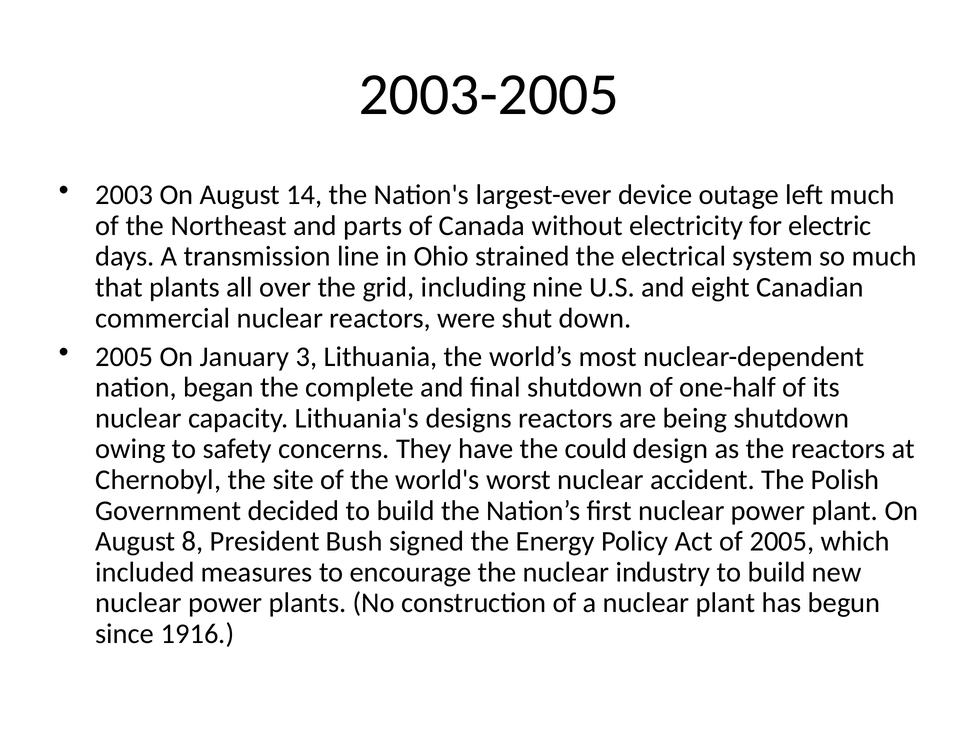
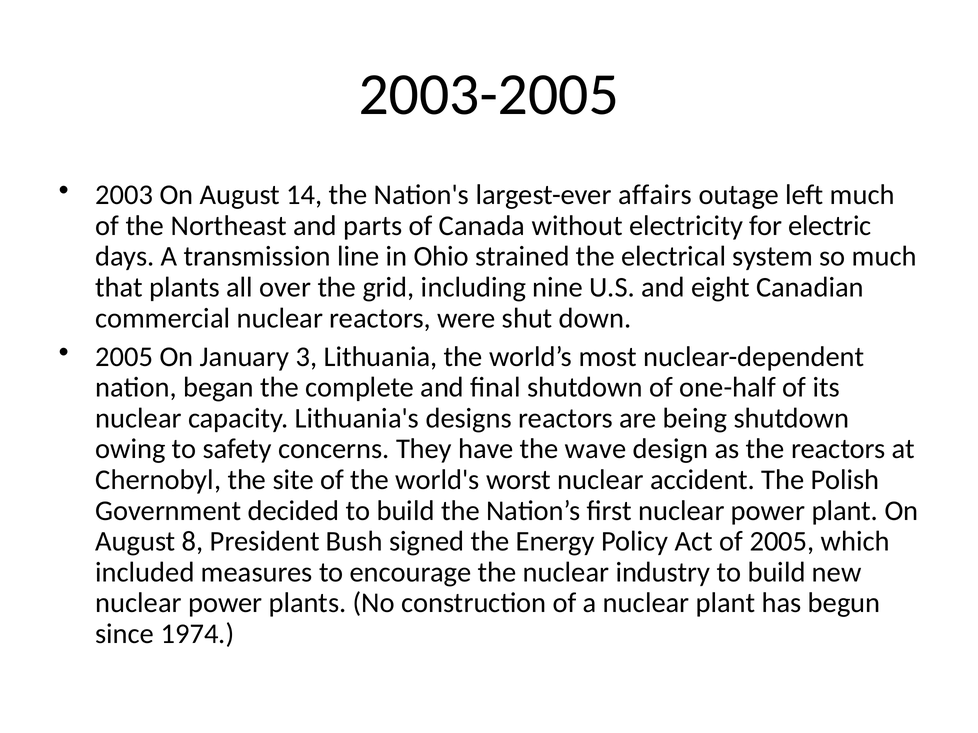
device: device -> affairs
could: could -> wave
1916: 1916 -> 1974
